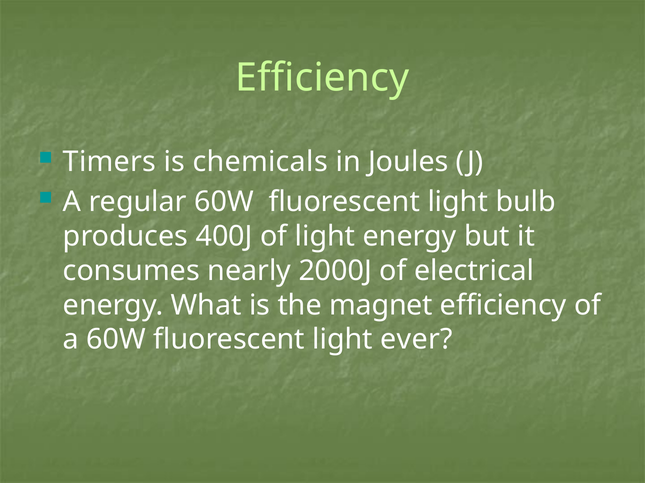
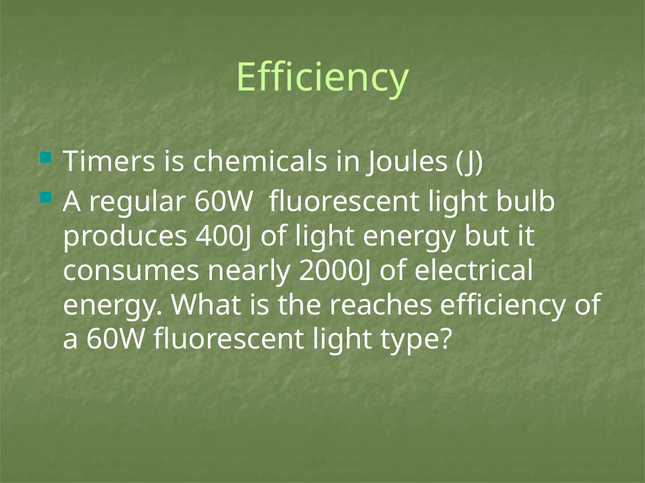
magnet: magnet -> reaches
ever: ever -> type
